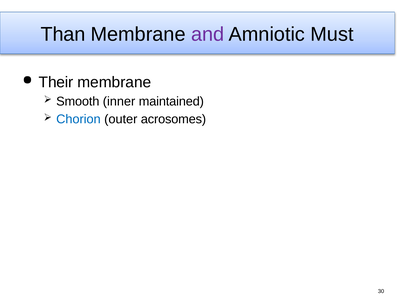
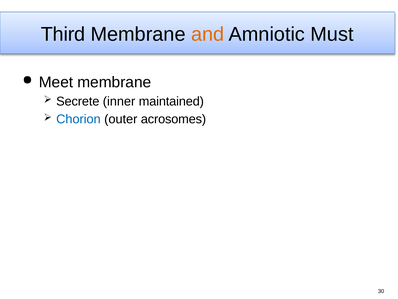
Than: Than -> Third
and colour: purple -> orange
Their: Their -> Meet
Smooth: Smooth -> Secrete
